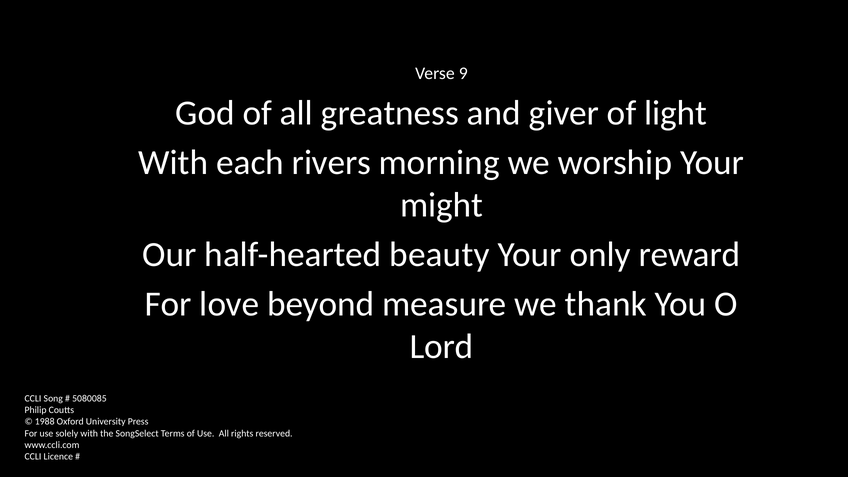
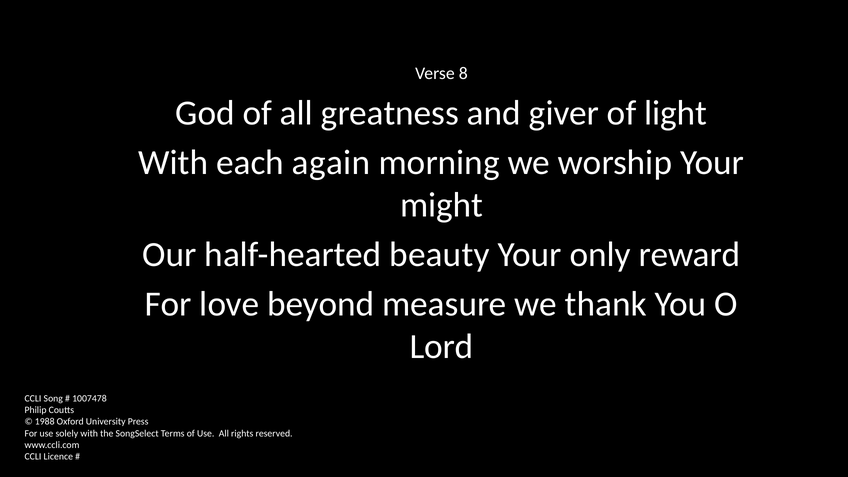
9: 9 -> 8
rivers: rivers -> again
5080085: 5080085 -> 1007478
